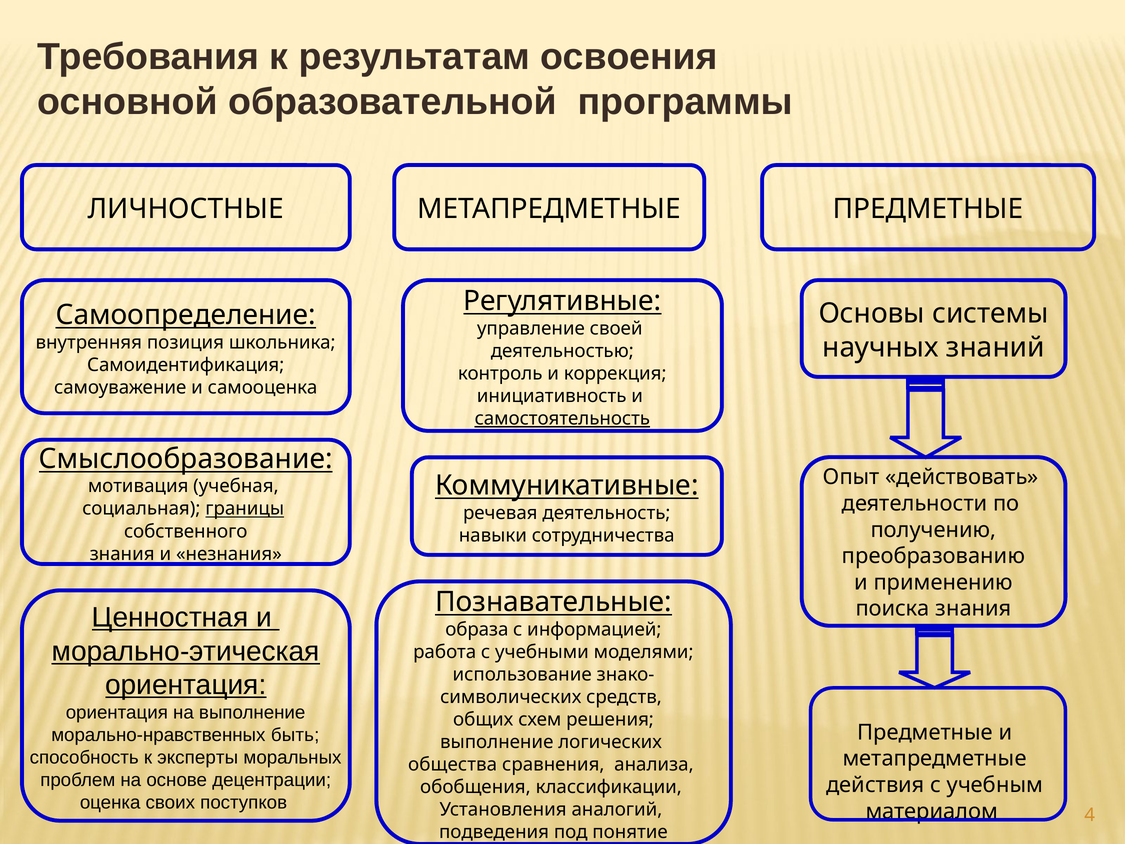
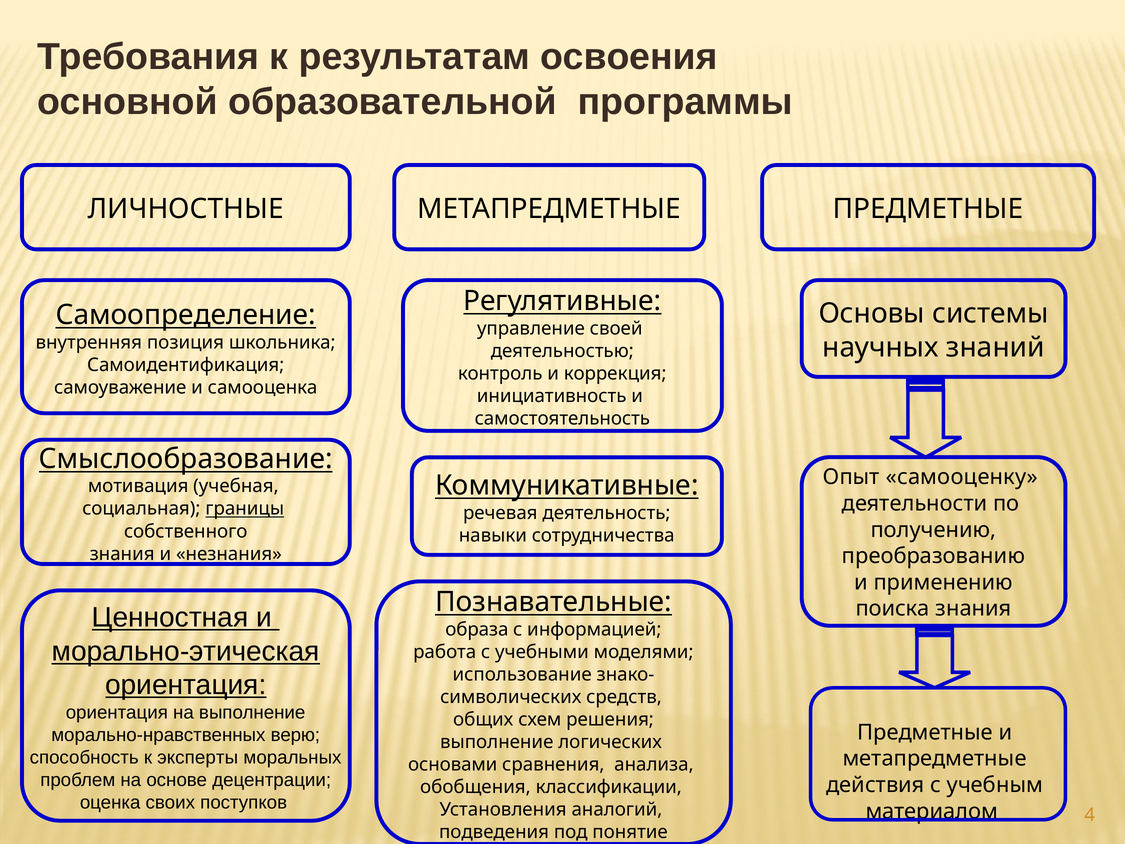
самостоятельность underline: present -> none
действовать: действовать -> самооценку
быть: быть -> верю
общества: общества -> основами
